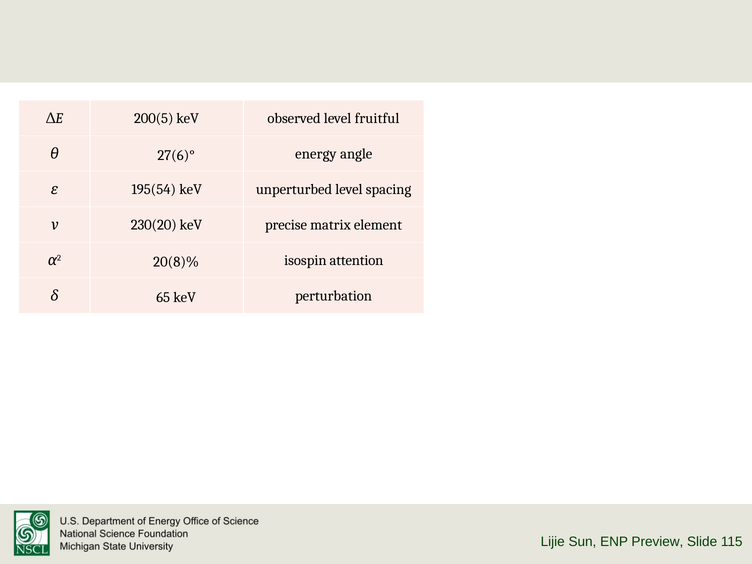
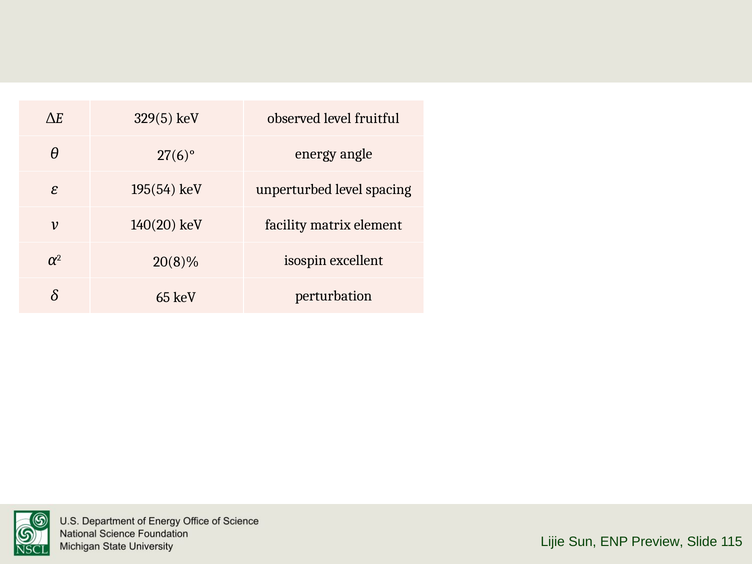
200(5: 200(5 -> 329(5
230(20: 230(20 -> 140(20
precise: precise -> facility
attention: attention -> excellent
